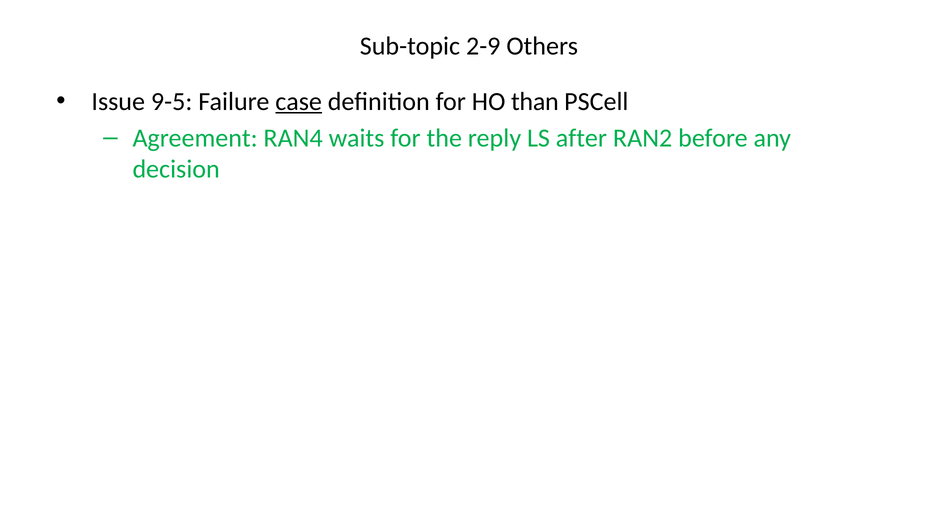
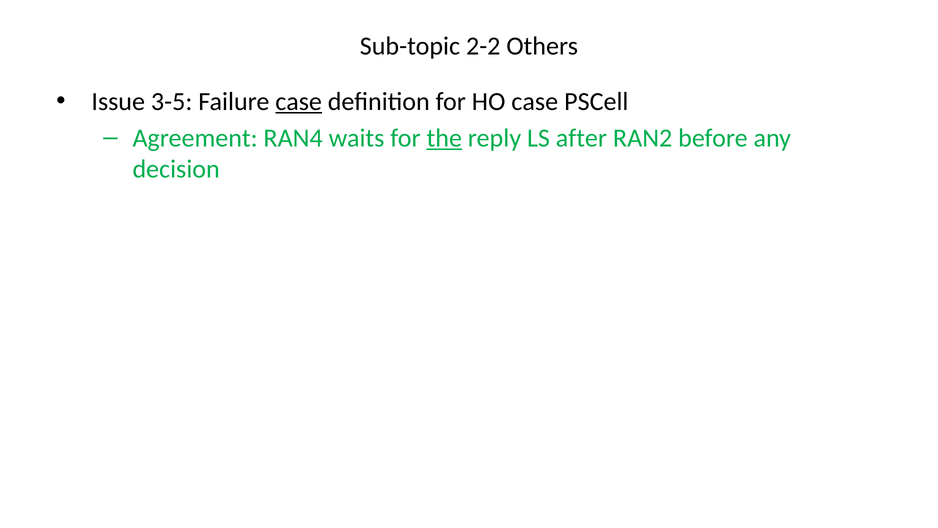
2-9: 2-9 -> 2-2
9-5: 9-5 -> 3-5
HO than: than -> case
the underline: none -> present
